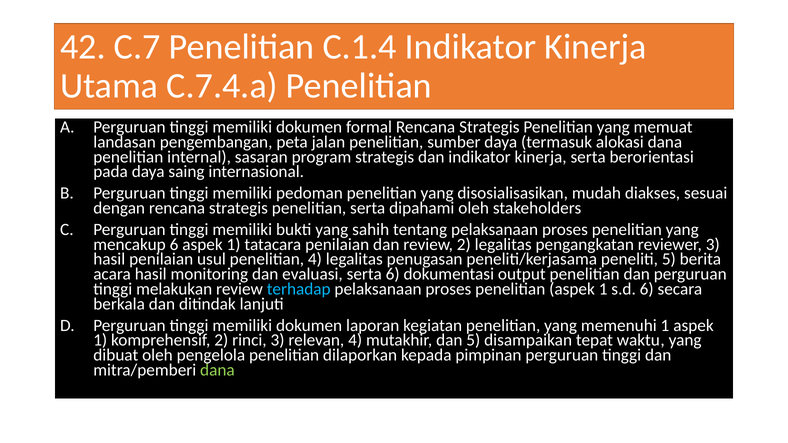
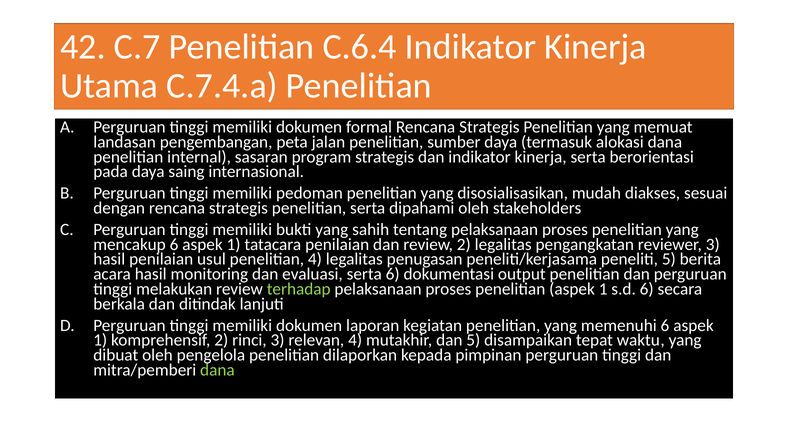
C.1.4: C.1.4 -> C.6.4
terhadap colour: light blue -> light green
memenuhi 1: 1 -> 6
